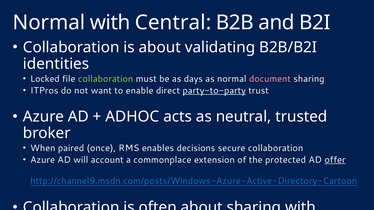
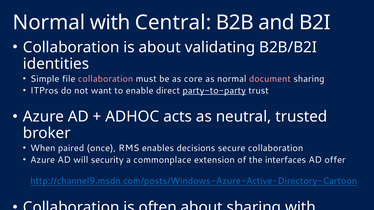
Locked: Locked -> Simple
collaboration at (106, 79) colour: light green -> pink
days: days -> core
will account: account -> security
protected: protected -> interfaces
offer at (335, 160) underline: present -> none
